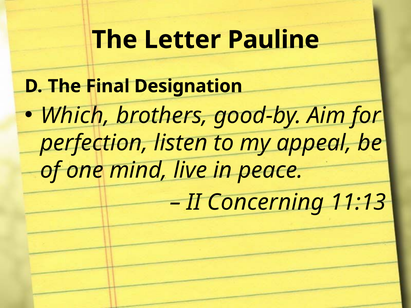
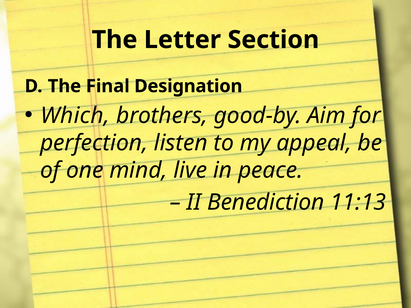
Pauline: Pauline -> Section
Concerning: Concerning -> Benediction
